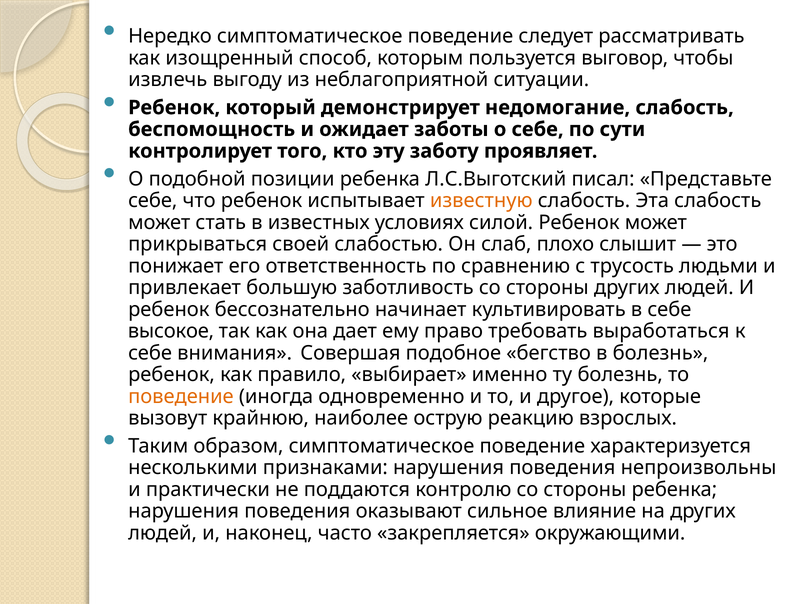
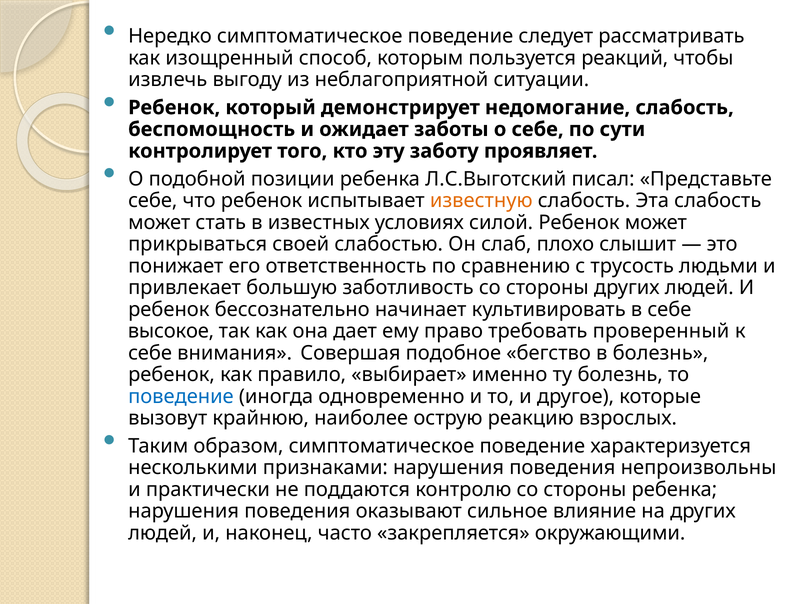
выговор: выговор -> реакций
выработаться: выработаться -> проверенный
поведение at (181, 396) colour: orange -> blue
